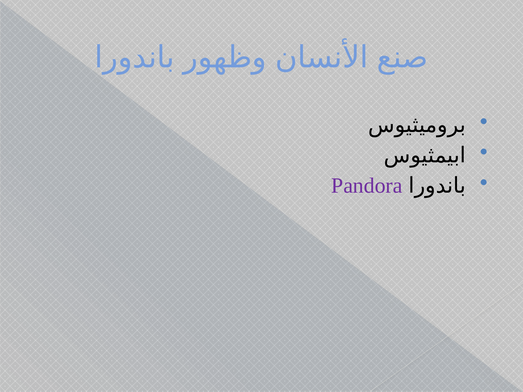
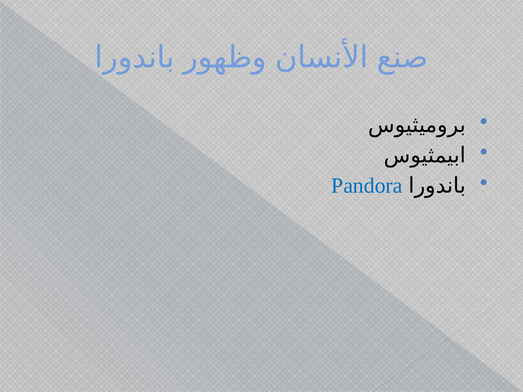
Pandora colour: purple -> blue
